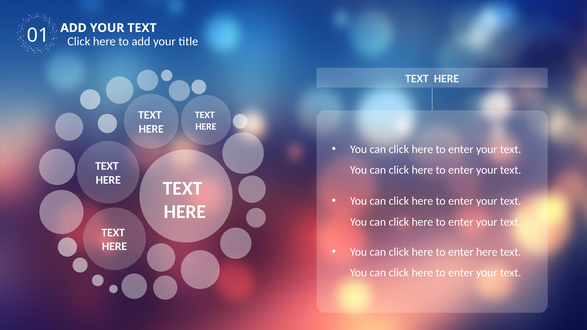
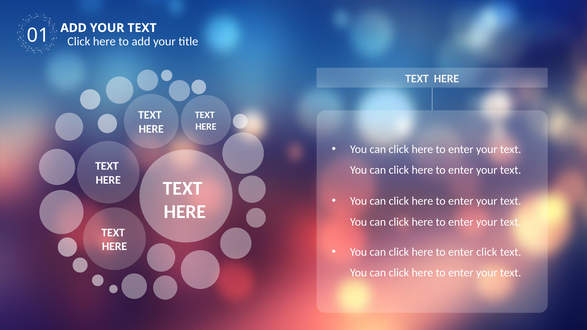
enter here: here -> click
